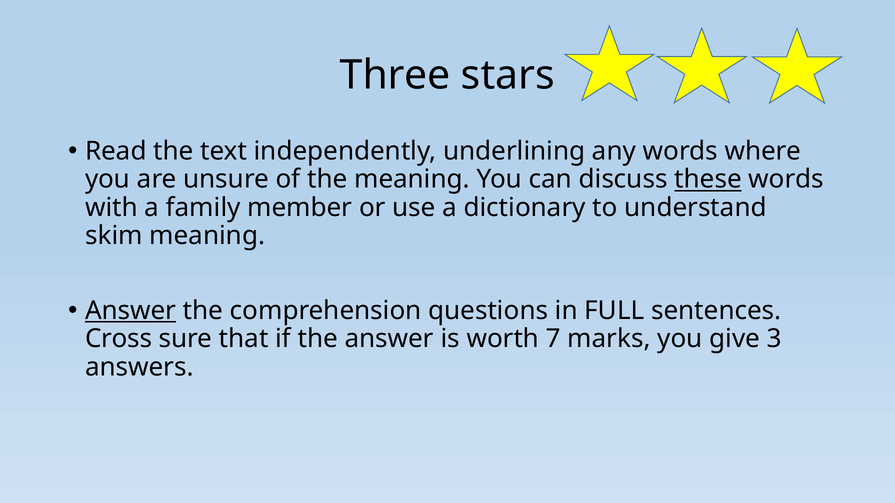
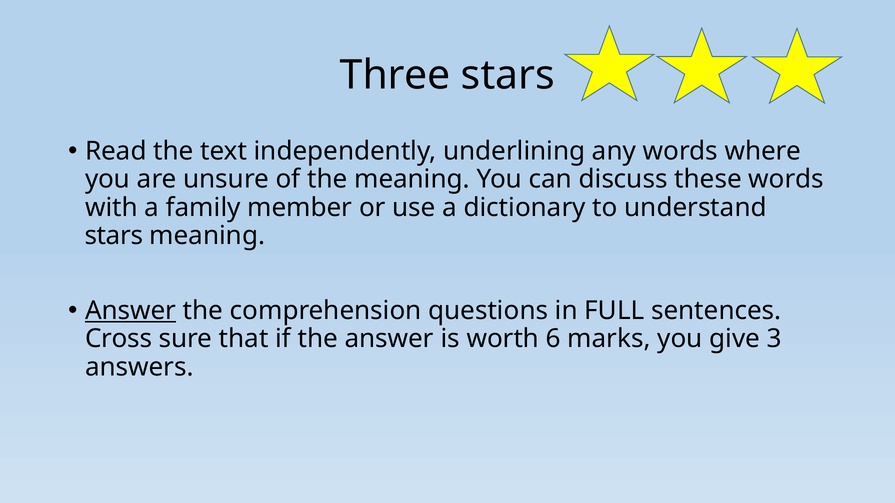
these underline: present -> none
skim at (114, 236): skim -> stars
7: 7 -> 6
